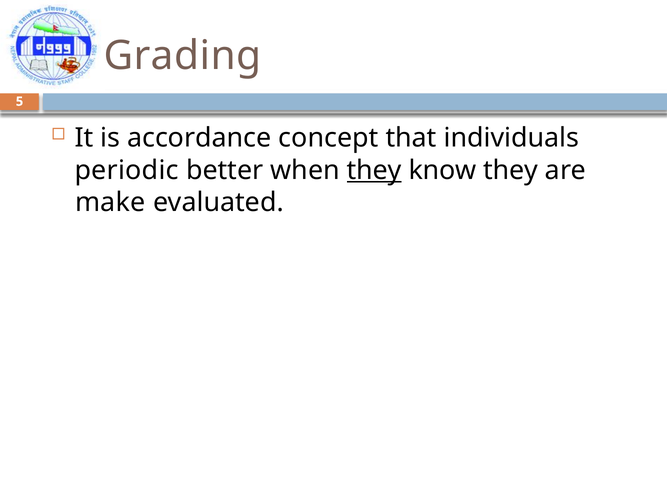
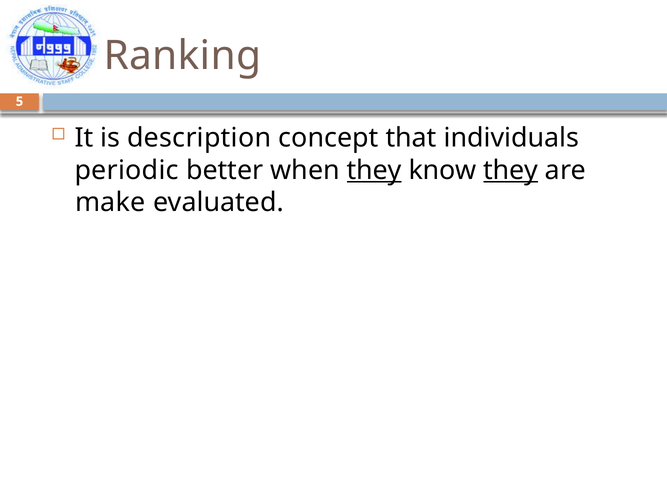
Grading: Grading -> Ranking
accordance: accordance -> description
they at (511, 170) underline: none -> present
